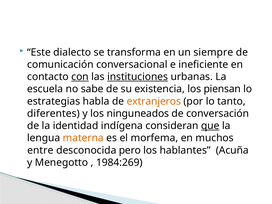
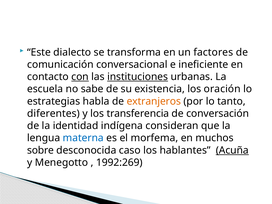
siempre: siempre -> factores
piensan: piensan -> oración
ninguneados: ninguneados -> transferencia
que underline: present -> none
materna colour: orange -> blue
entre: entre -> sobre
pero: pero -> caso
Acuña underline: none -> present
1984:269: 1984:269 -> 1992:269
